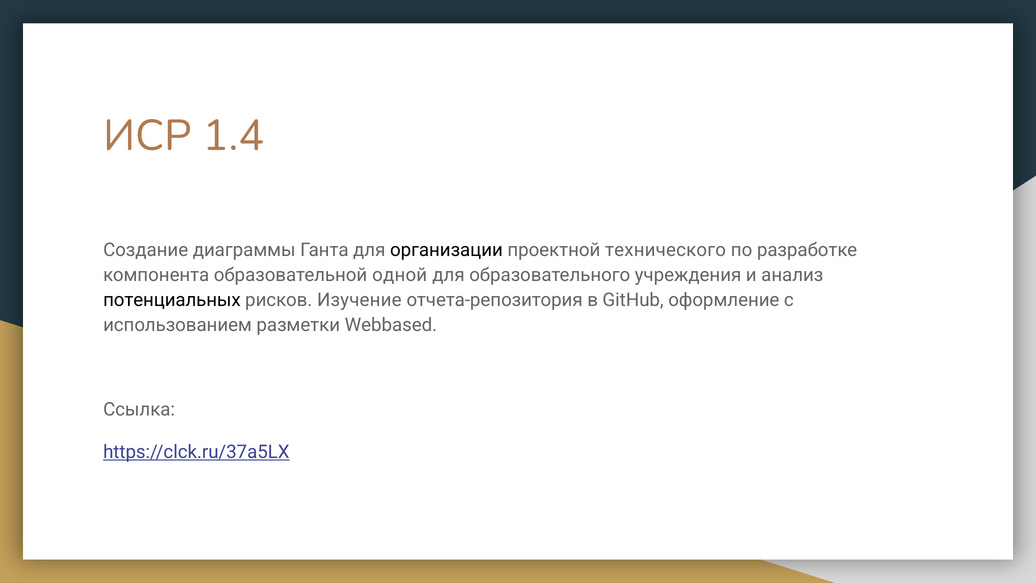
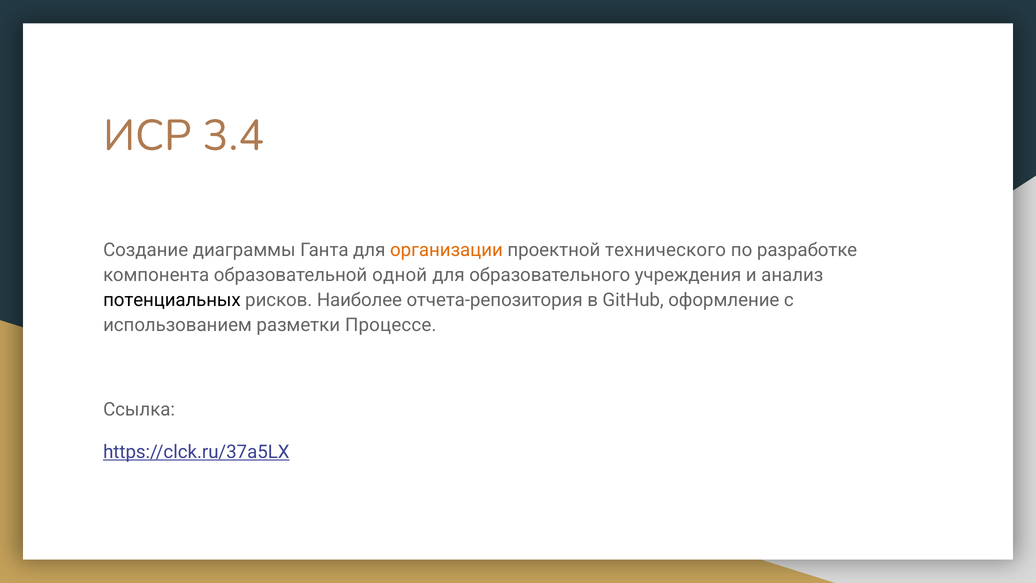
1.4: 1.4 -> 3.4
организации colour: black -> orange
Изучение: Изучение -> Наиболее
Webbased: Webbased -> Процессе
